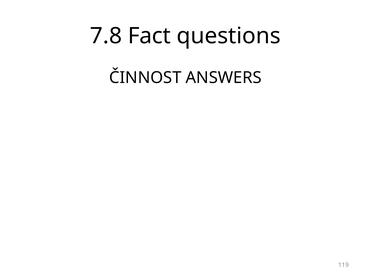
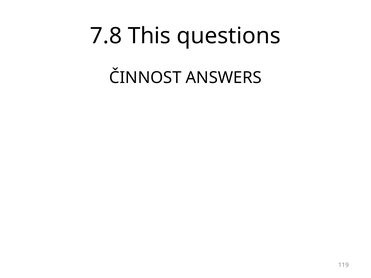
Fact: Fact -> This
